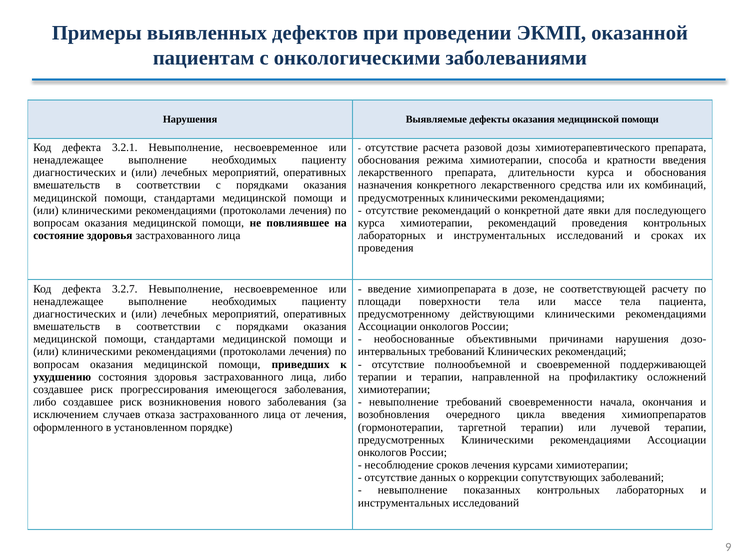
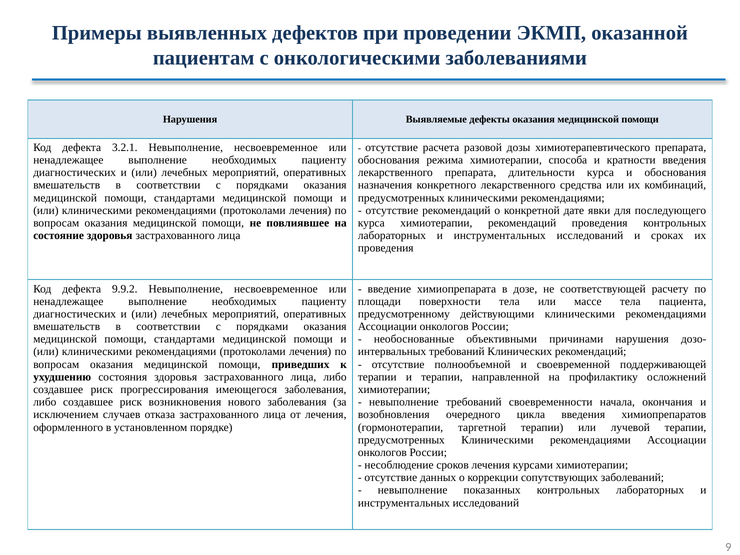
3.2.7: 3.2.7 -> 9.9.2
